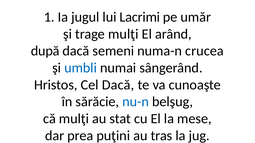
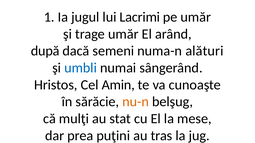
trage mulţi: mulţi -> umăr
crucea: crucea -> alături
Cel Dacă: Dacă -> Amin
nu-n colour: blue -> orange
